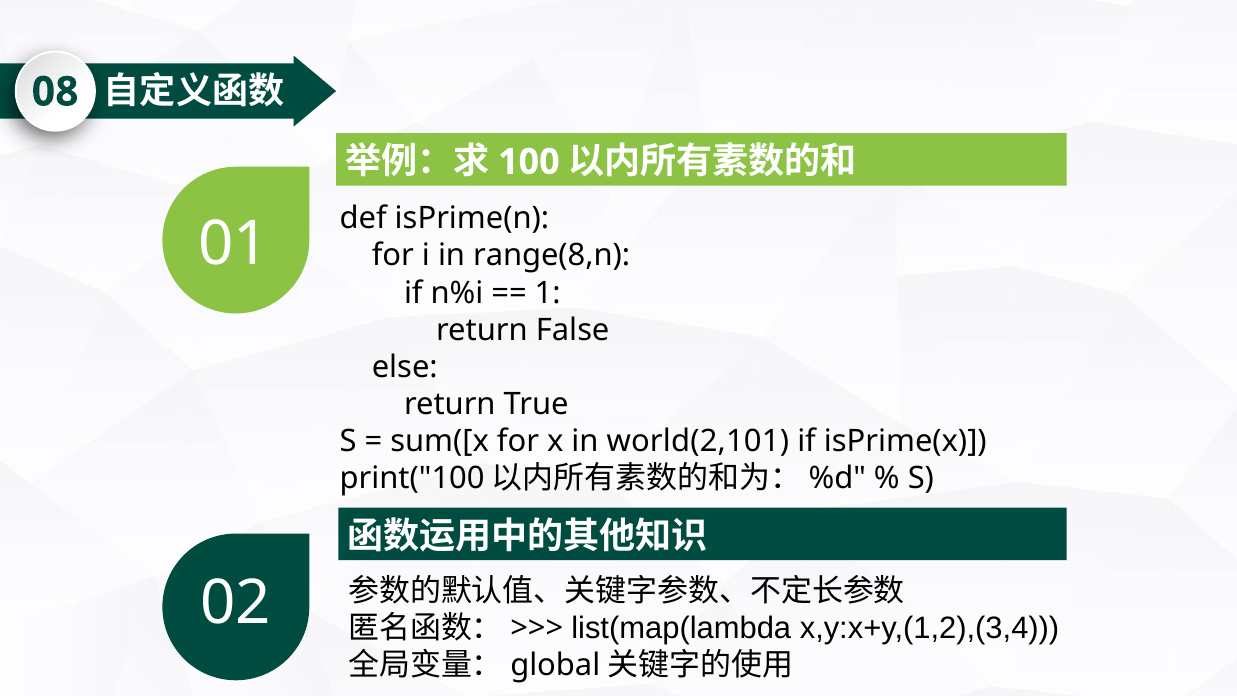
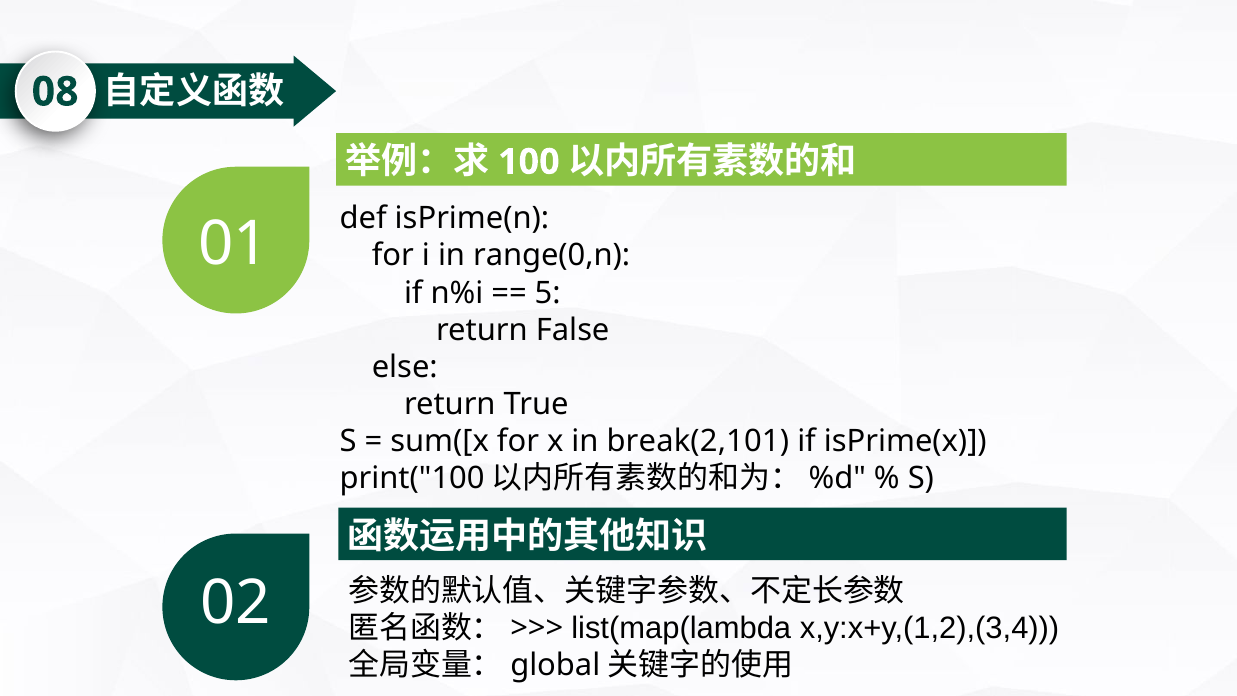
range(8,n: range(8,n -> range(0,n
1: 1 -> 5
world(2,101: world(2,101 -> break(2,101
